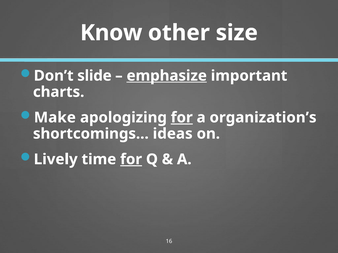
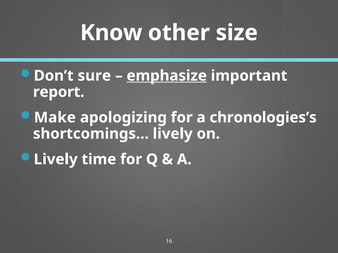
slide: slide -> sure
charts: charts -> report
for at (182, 118) underline: present -> none
organization’s: organization’s -> chronologies’s
shortcomings… ideas: ideas -> lively
for at (131, 160) underline: present -> none
